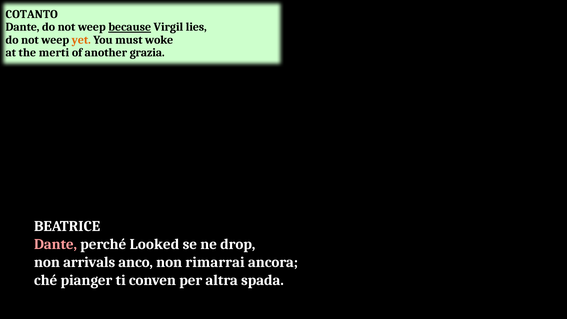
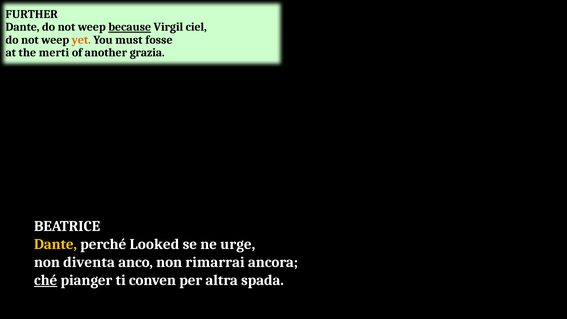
COTANTO: COTANTO -> FURTHER
lies: lies -> ciel
woke: woke -> fosse
Dante at (56, 244) colour: pink -> yellow
drop: drop -> urge
arrivals: arrivals -> diventa
ché underline: none -> present
